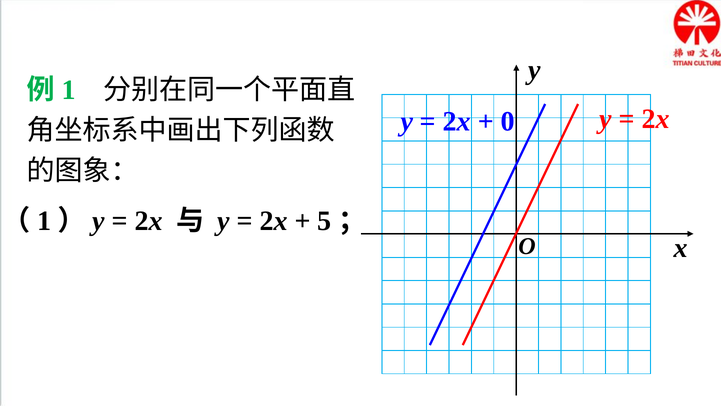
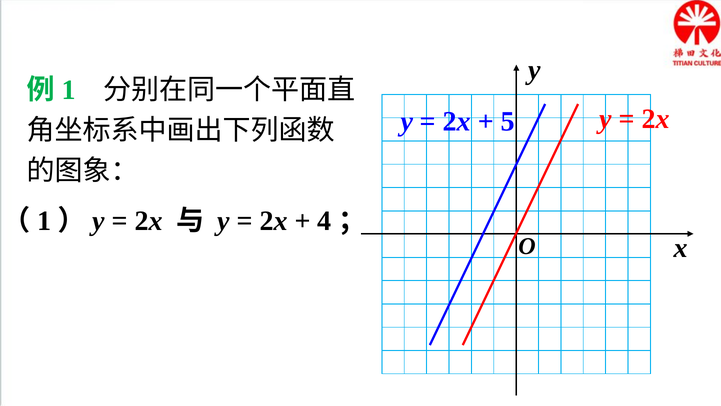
0: 0 -> 5
5: 5 -> 4
